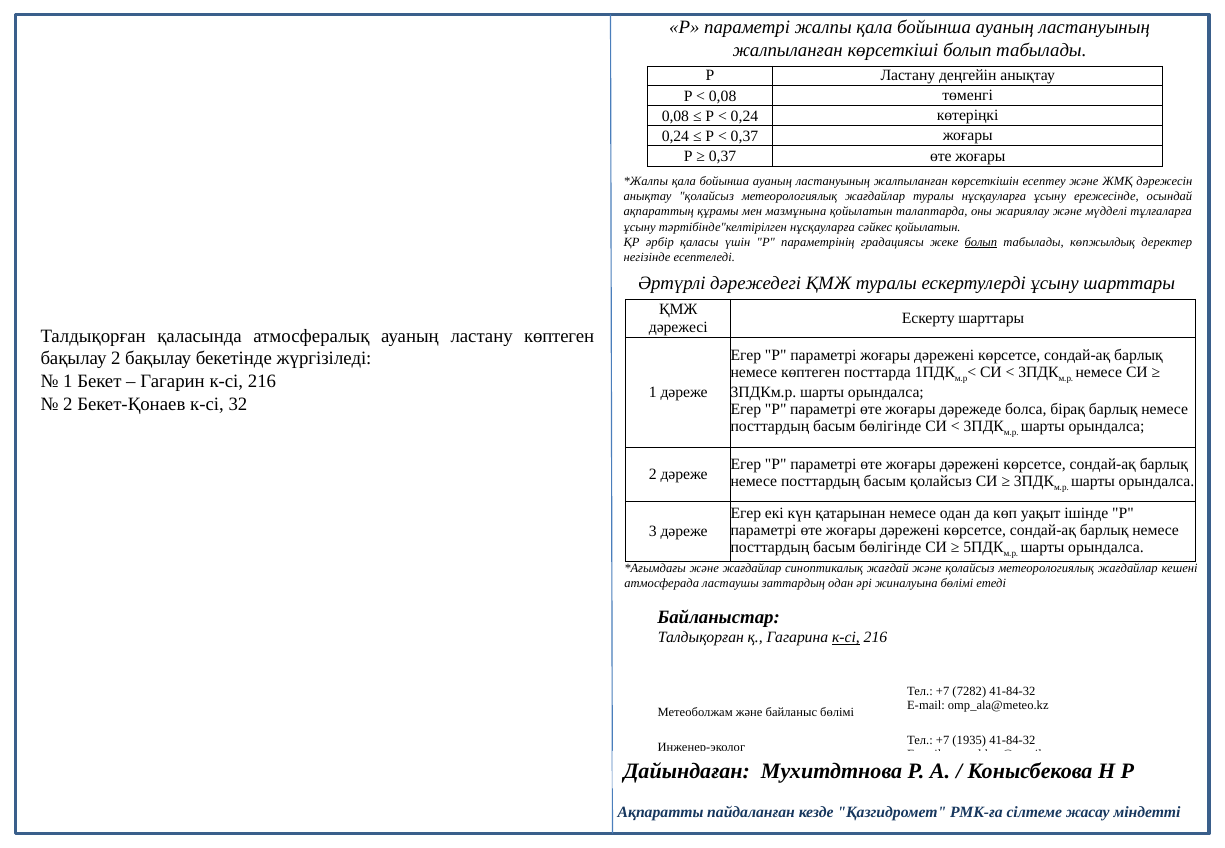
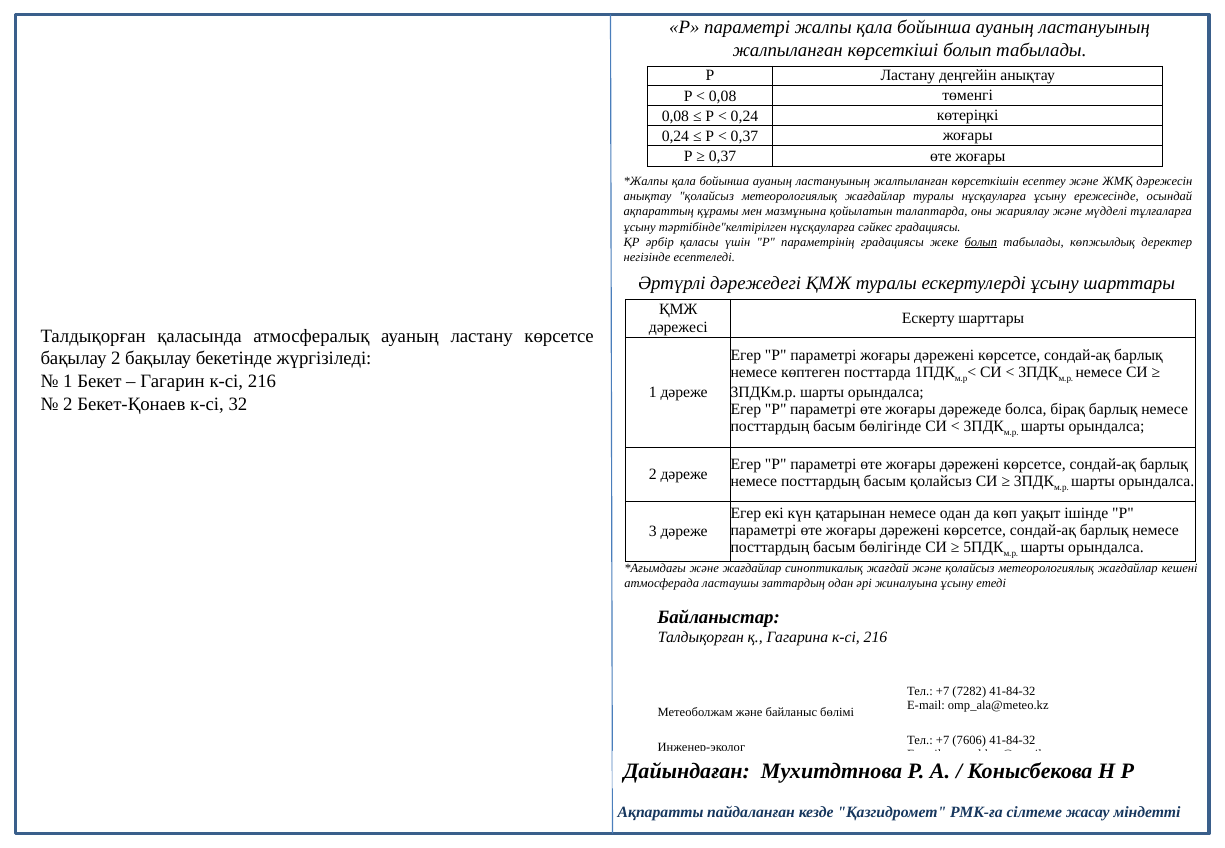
сәйкес қойылатын: қойылатын -> градациясы
ластану көптеген: көптеген -> көрсетсе
жиналуына бөлімі: бөлімі -> ұсыну
к-сі at (846, 638) underline: present -> none
1935: 1935 -> 7606
